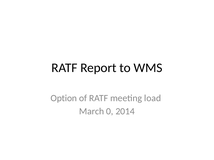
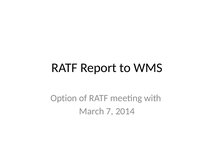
load: load -> with
0: 0 -> 7
